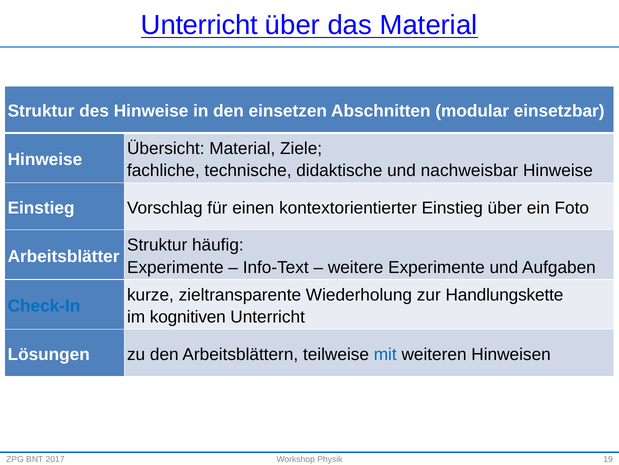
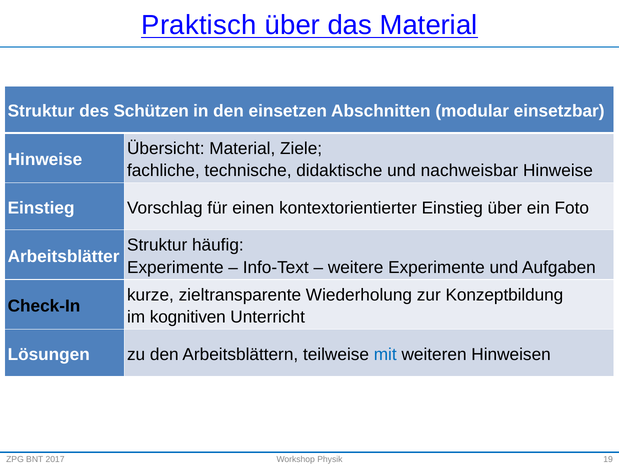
Unterricht at (199, 25): Unterricht -> Praktisch
des Hinweise: Hinweise -> Schützen
Handlungskette: Handlungskette -> Konzeptbildung
Check-In colour: blue -> black
